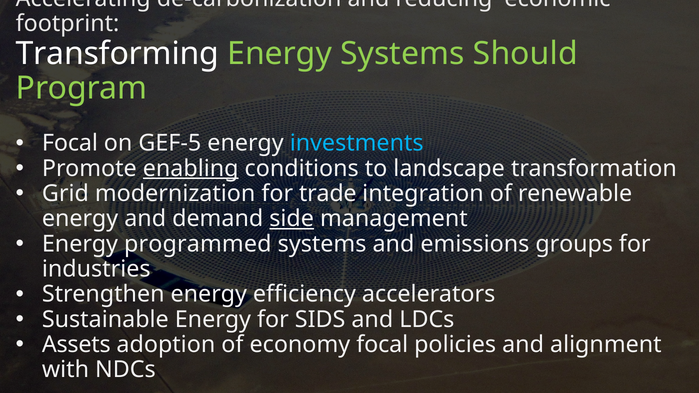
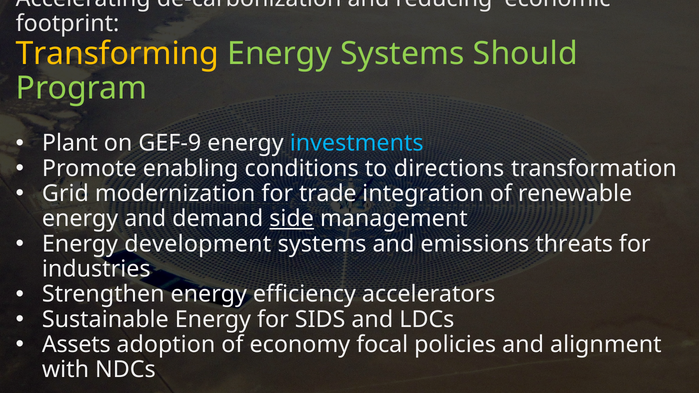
Transforming colour: white -> yellow
Focal at (70, 143): Focal -> Plant
GEF-5: GEF-5 -> GEF-9
enabling underline: present -> none
landscape: landscape -> directions
programmed: programmed -> development
groups: groups -> threats
